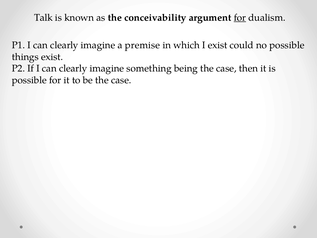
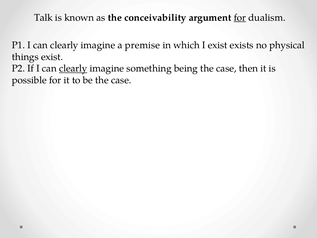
could: could -> exists
no possible: possible -> physical
clearly at (73, 68) underline: none -> present
